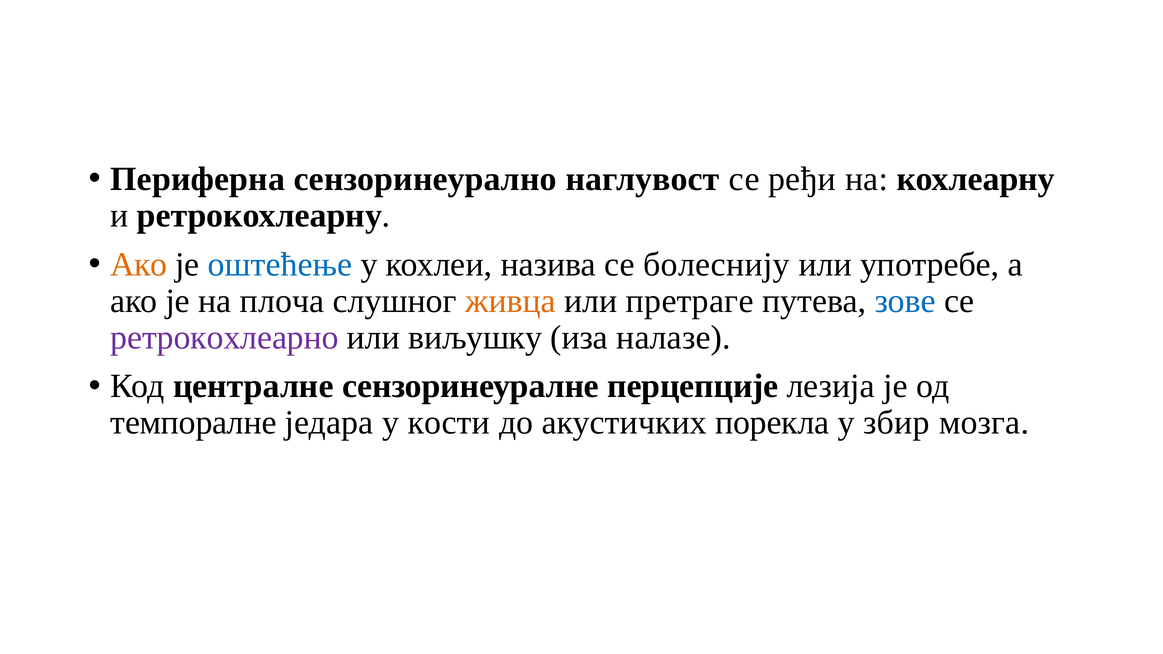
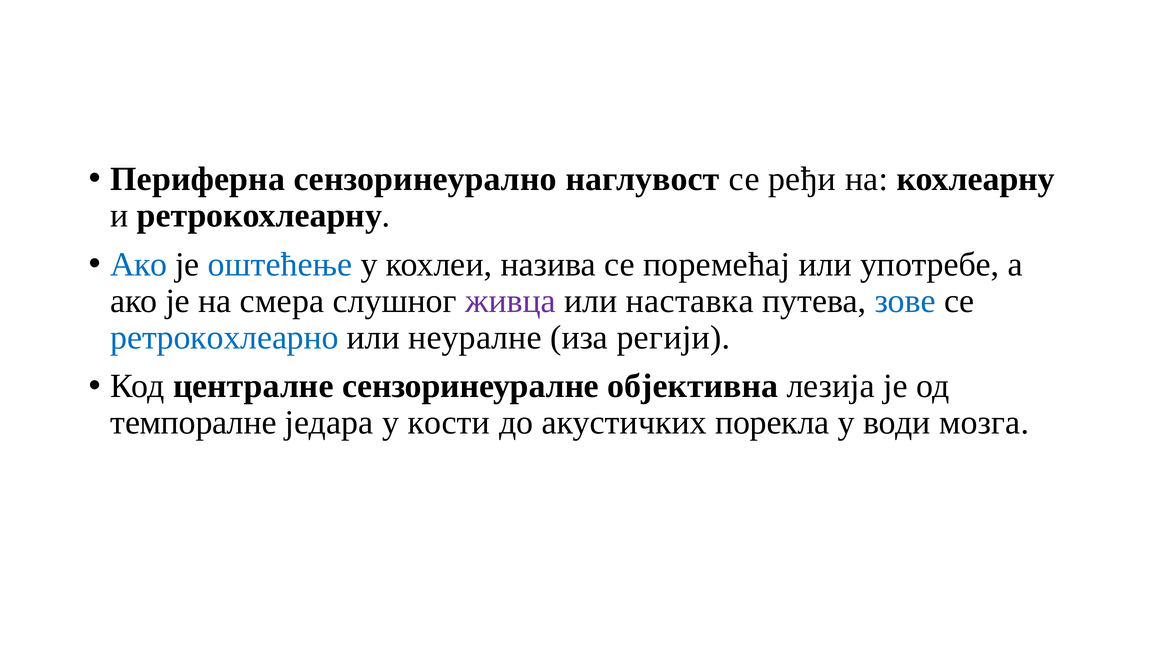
Ако at (139, 264) colour: orange -> blue
болеснију: болеснију -> поремећај
плоча: плоча -> смера
живца colour: orange -> purple
претраге: претраге -> наставка
ретрокохлеарно colour: purple -> blue
виљушку: виљушку -> неуралне
налазе: налазе -> регији
перцепције: перцепције -> објективна
збир: збир -> води
